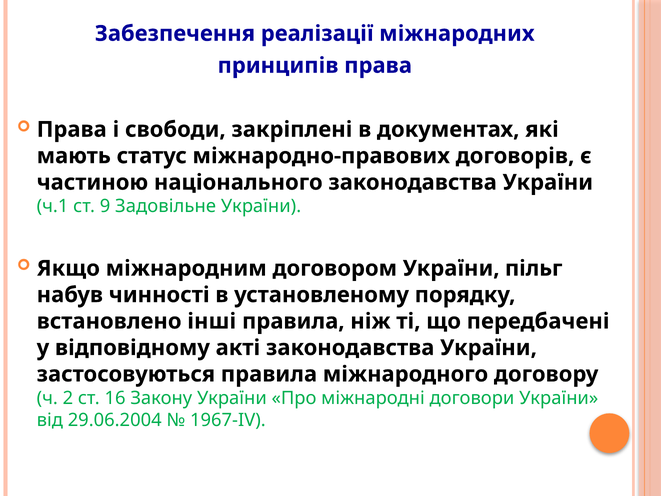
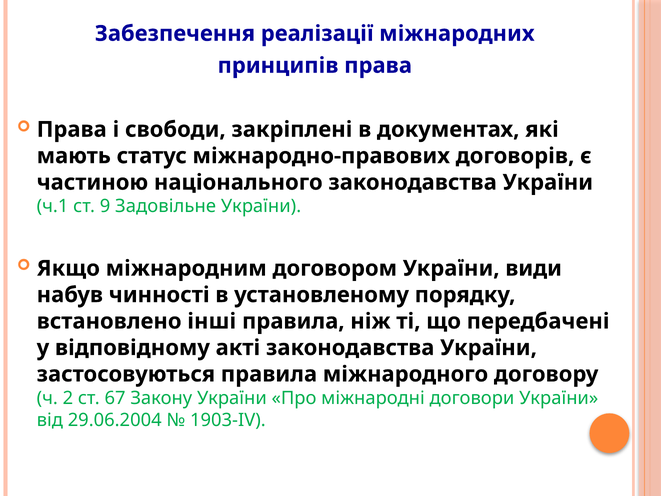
пільг: пільг -> види
16: 16 -> 67
1967-IV: 1967-IV -> 1903-IV
